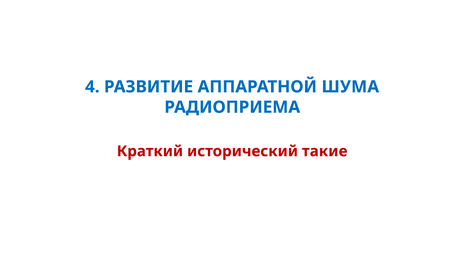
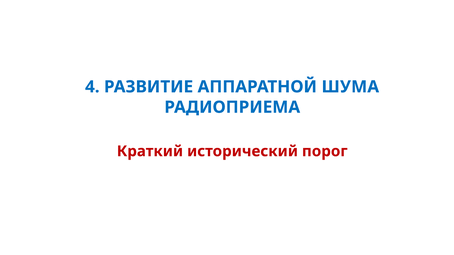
такие: такие -> порог
